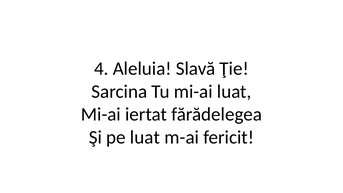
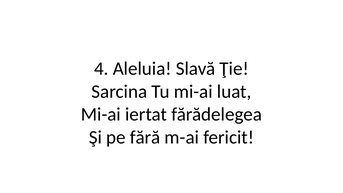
pe luat: luat -> fără
